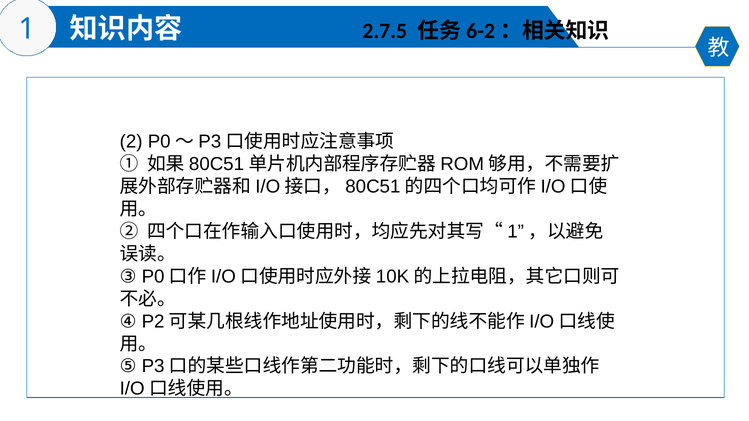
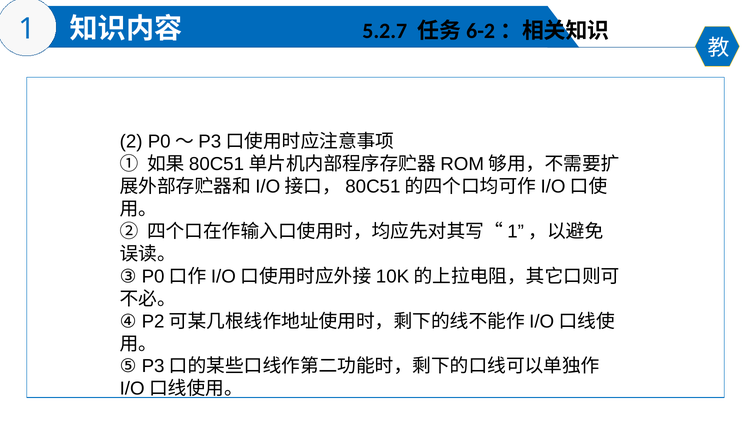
2.7.5: 2.7.5 -> 5.2.7
